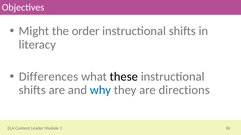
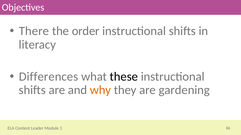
Might: Might -> There
why colour: blue -> orange
directions: directions -> gardening
